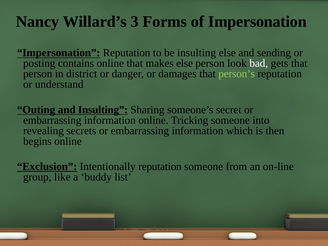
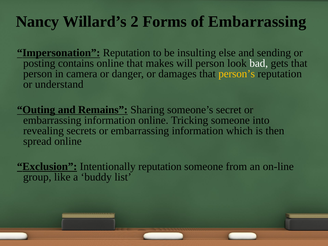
3: 3 -> 2
of Impersonation: Impersonation -> Embarrassing
makes else: else -> will
district: district -> camera
person’s colour: light green -> yellow
and Insulting: Insulting -> Remains
begins: begins -> spread
